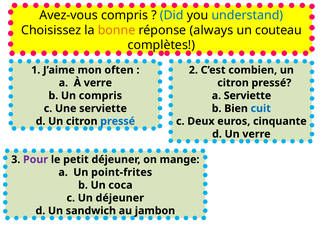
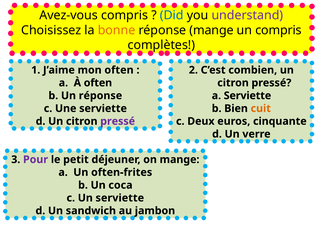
understand colour: blue -> purple
réponse always: always -> mange
un couteau: couteau -> compris
À verre: verre -> often
Un compris: compris -> réponse
cuit colour: blue -> orange
pressé at (118, 121) colour: blue -> purple
point-frites: point-frites -> often-frites
Un déjeuner: déjeuner -> serviette
